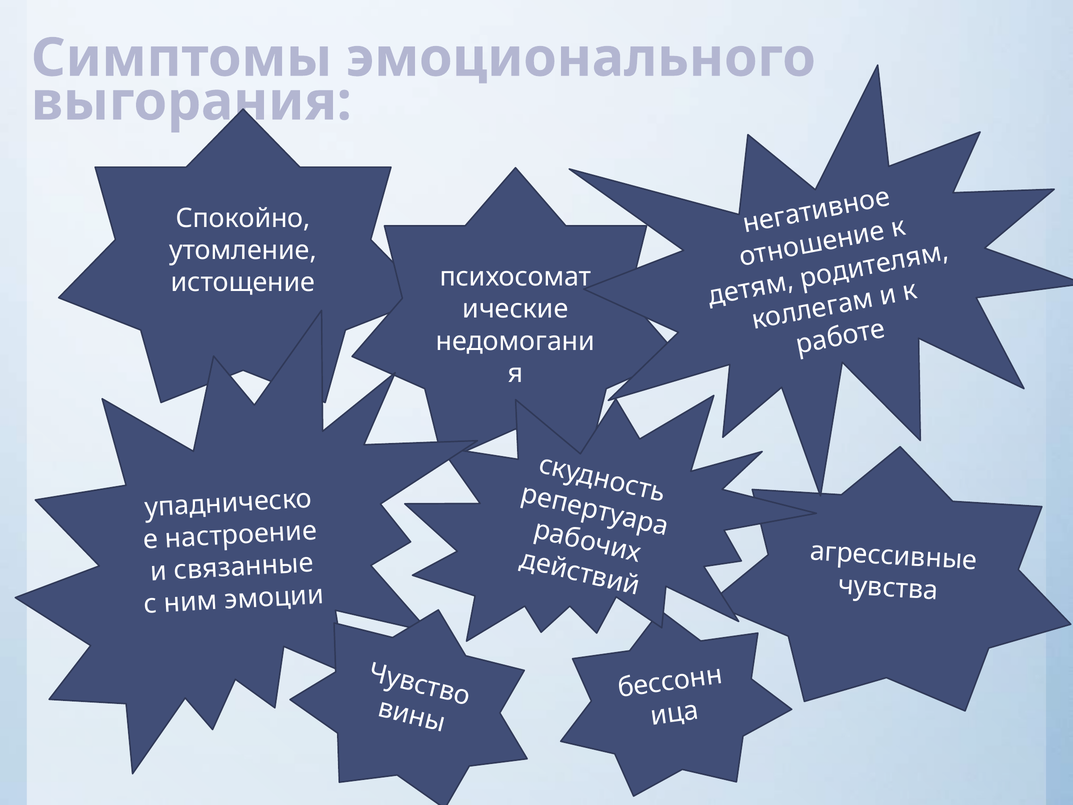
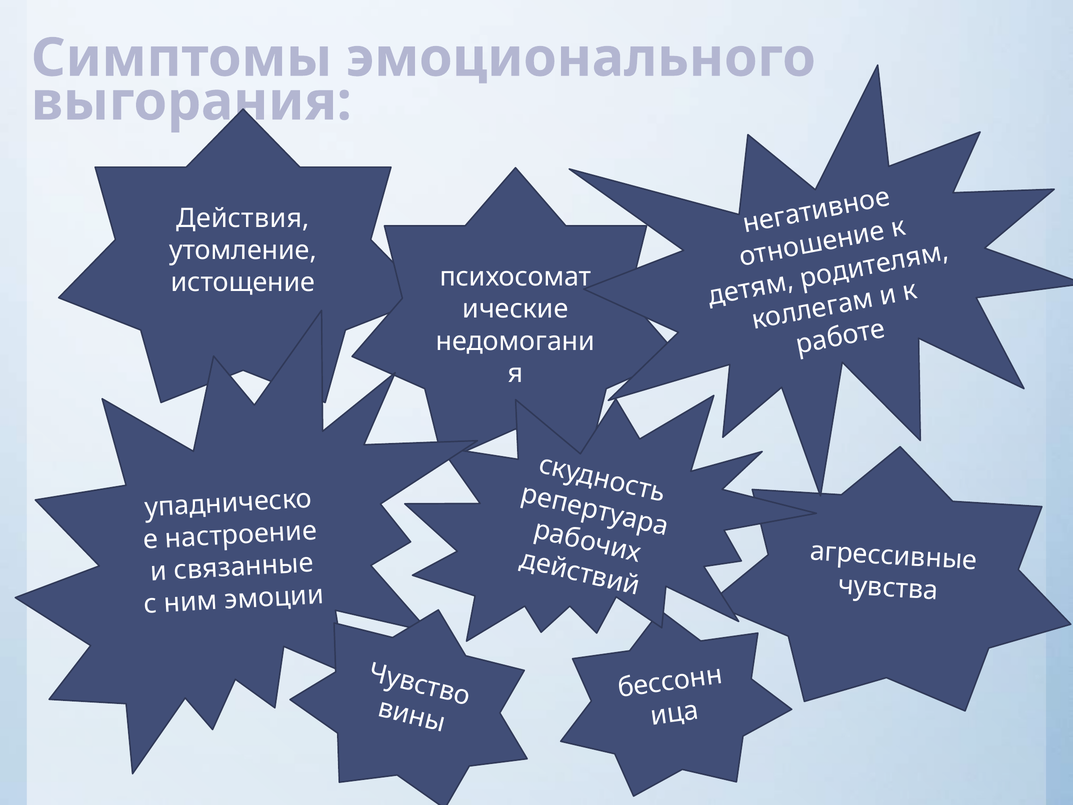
Спокойно: Спокойно -> Действия
